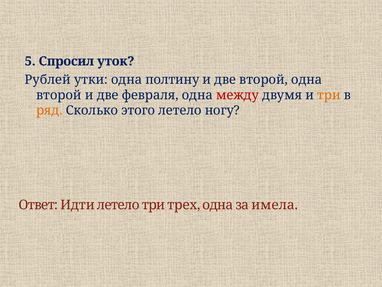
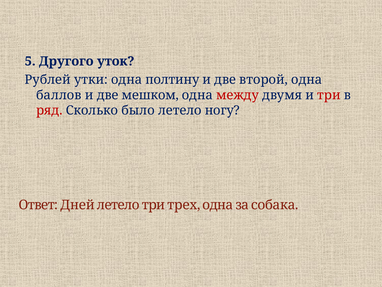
Спросил: Спросил -> Другого
второй at (59, 95): второй -> баллов
февраля: февраля -> мешком
три at (329, 95) colour: orange -> red
ряд colour: orange -> red
этого: этого -> было
Идти: Идти -> Дней
имела: имела -> собака
